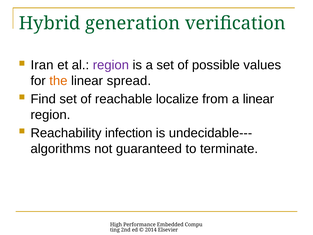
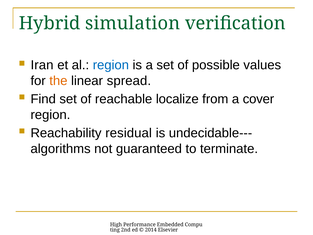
generation: generation -> simulation
region at (111, 65) colour: purple -> blue
a linear: linear -> cover
infection: infection -> residual
